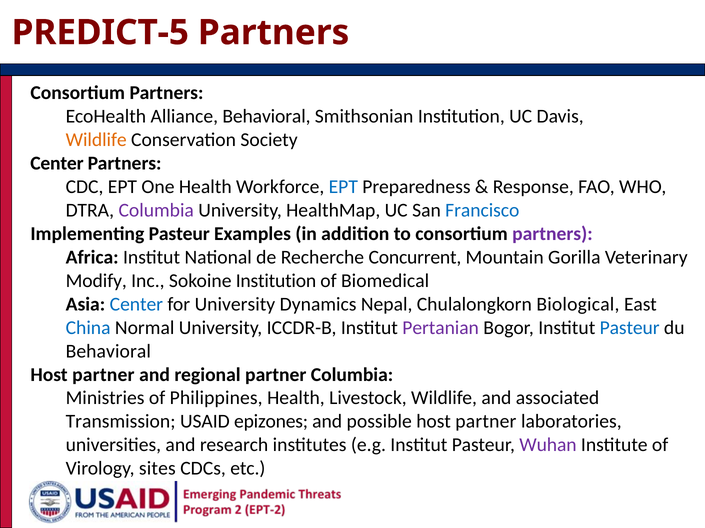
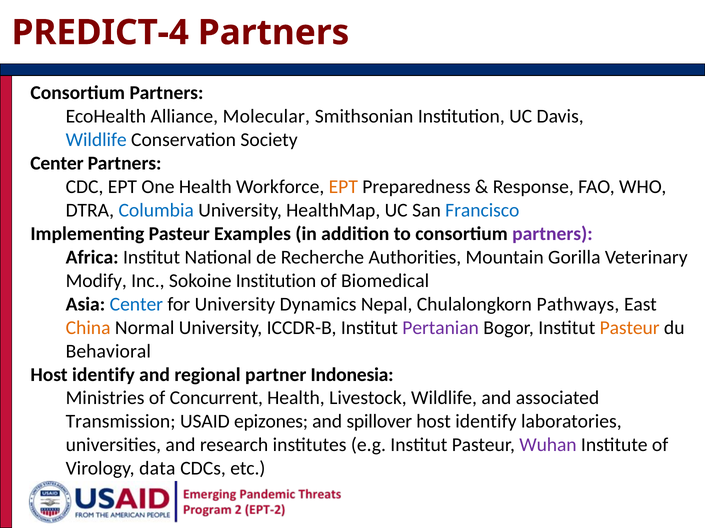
PREDICT-5: PREDICT-5 -> PREDICT-4
Alliance Behavioral: Behavioral -> Molecular
Wildlife at (96, 140) colour: orange -> blue
EPT at (343, 187) colour: blue -> orange
Columbia at (156, 211) colour: purple -> blue
Concurrent: Concurrent -> Authorities
Biological: Biological -> Pathways
China colour: blue -> orange
Pasteur at (630, 328) colour: blue -> orange
partner at (103, 375): partner -> identify
partner Columbia: Columbia -> Indonesia
Philippines: Philippines -> Concurrent
possible: possible -> spillover
partner at (486, 422): partner -> identify
sites: sites -> data
